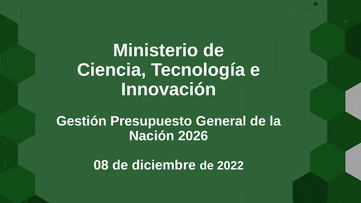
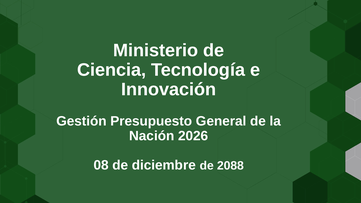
2022: 2022 -> 2088
